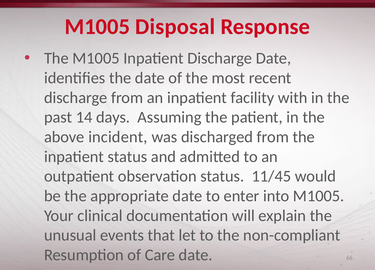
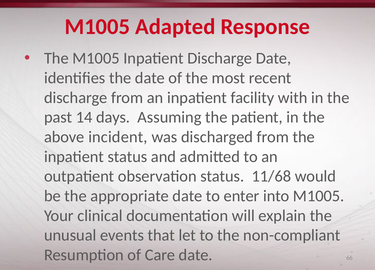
Disposal: Disposal -> Adapted
11/45: 11/45 -> 11/68
